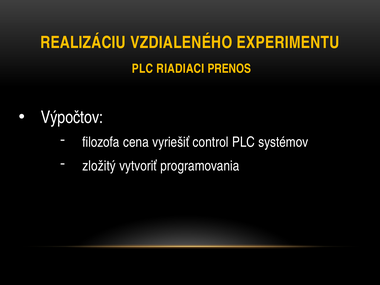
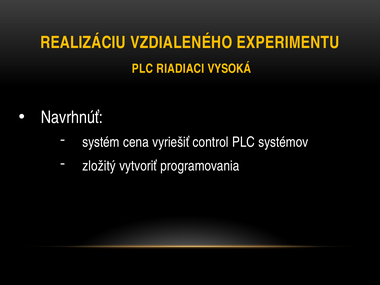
PRENOS: PRENOS -> VYSOKÁ
Výpočtov: Výpočtov -> Navrhnúť
filozofa: filozofa -> systém
